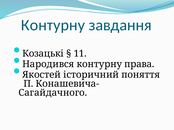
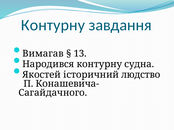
Козацькі: Козацькі -> Вимагав
11: 11 -> 13
права: права -> судна
поняття: поняття -> людство
